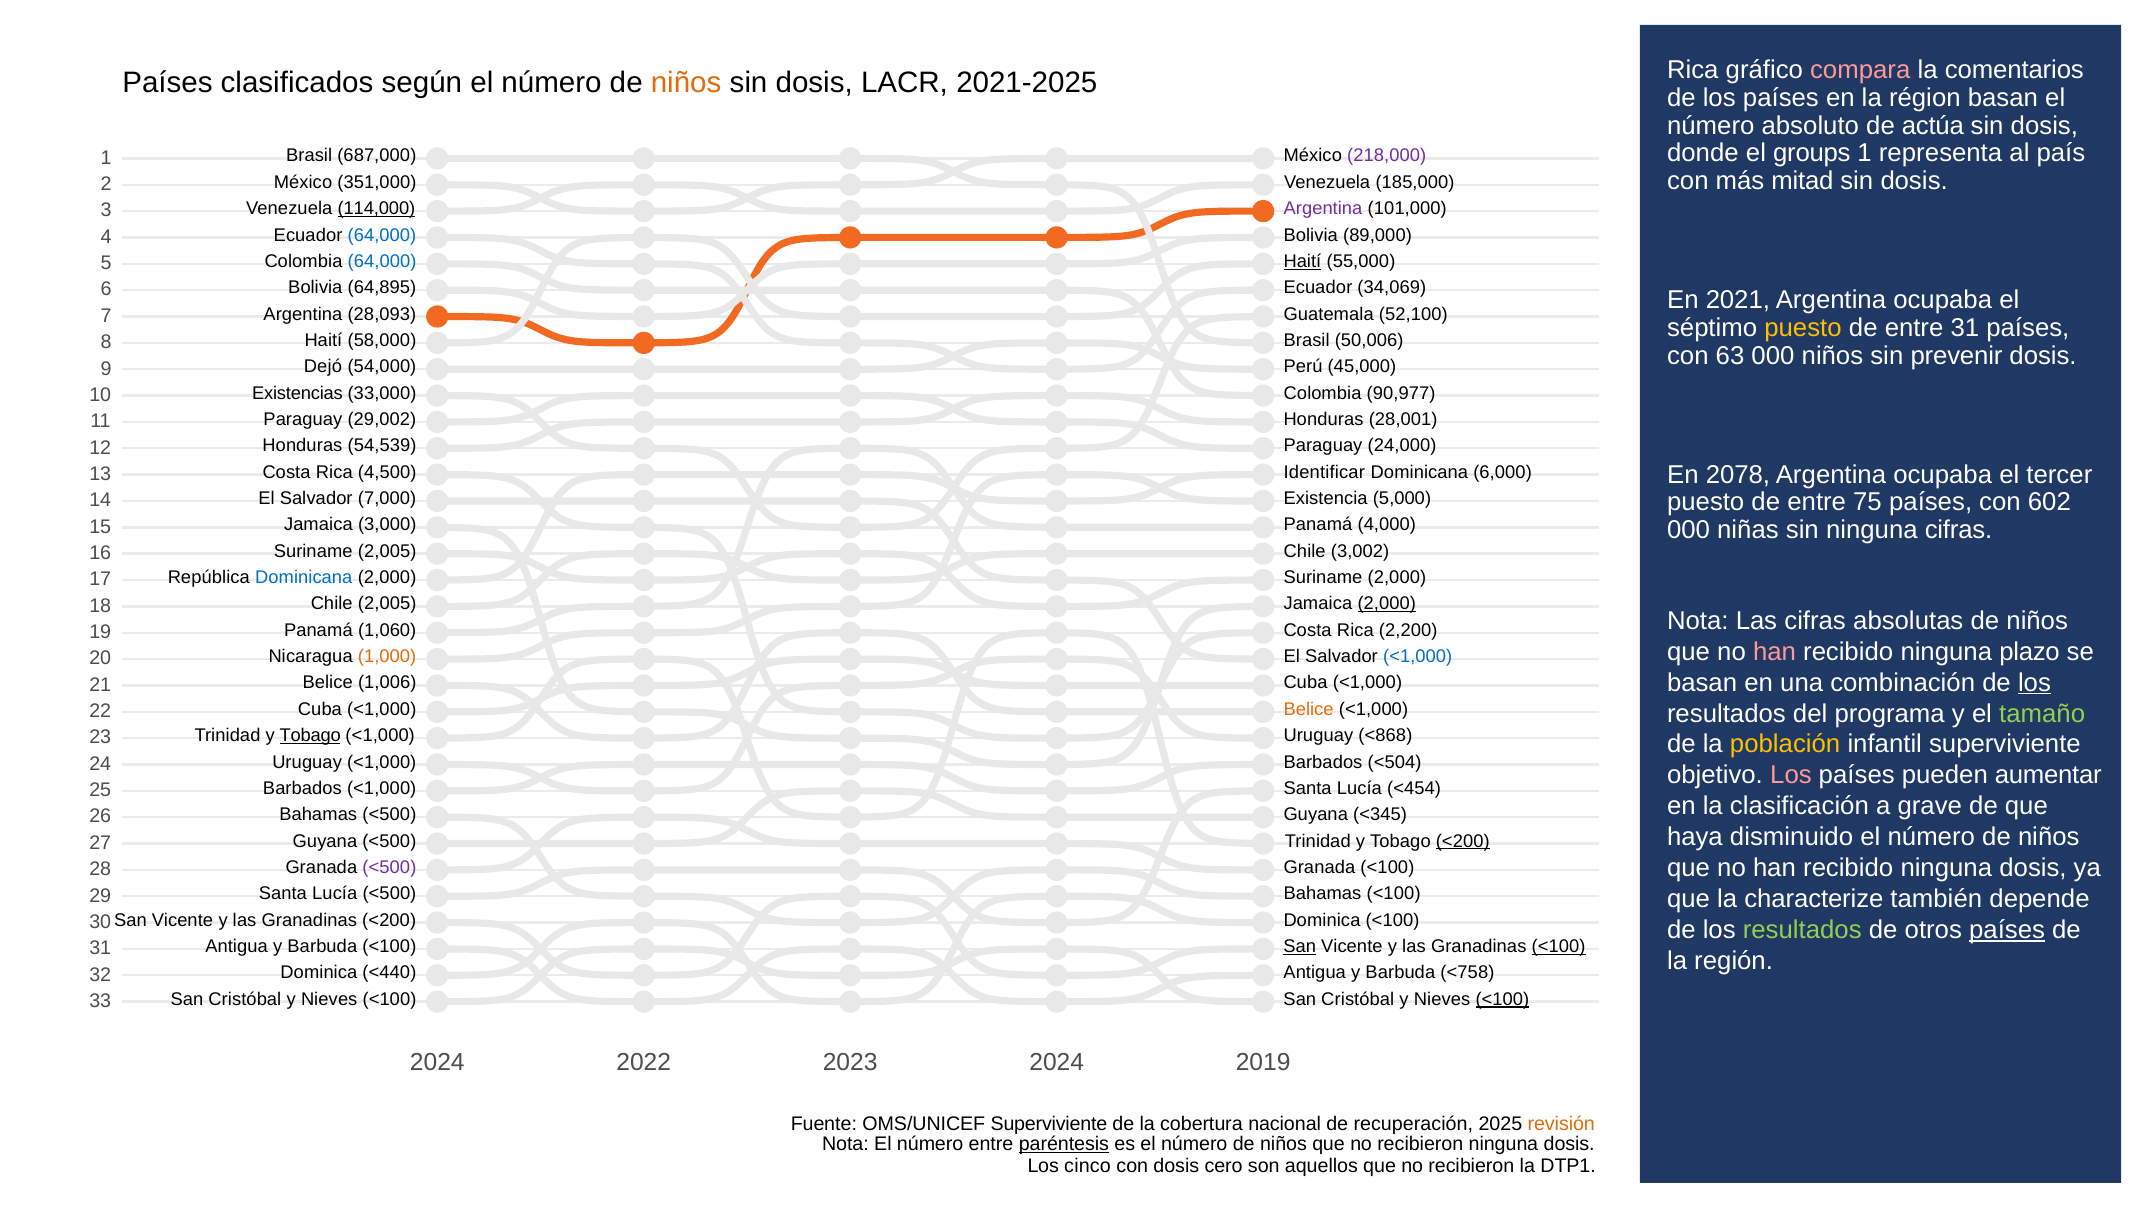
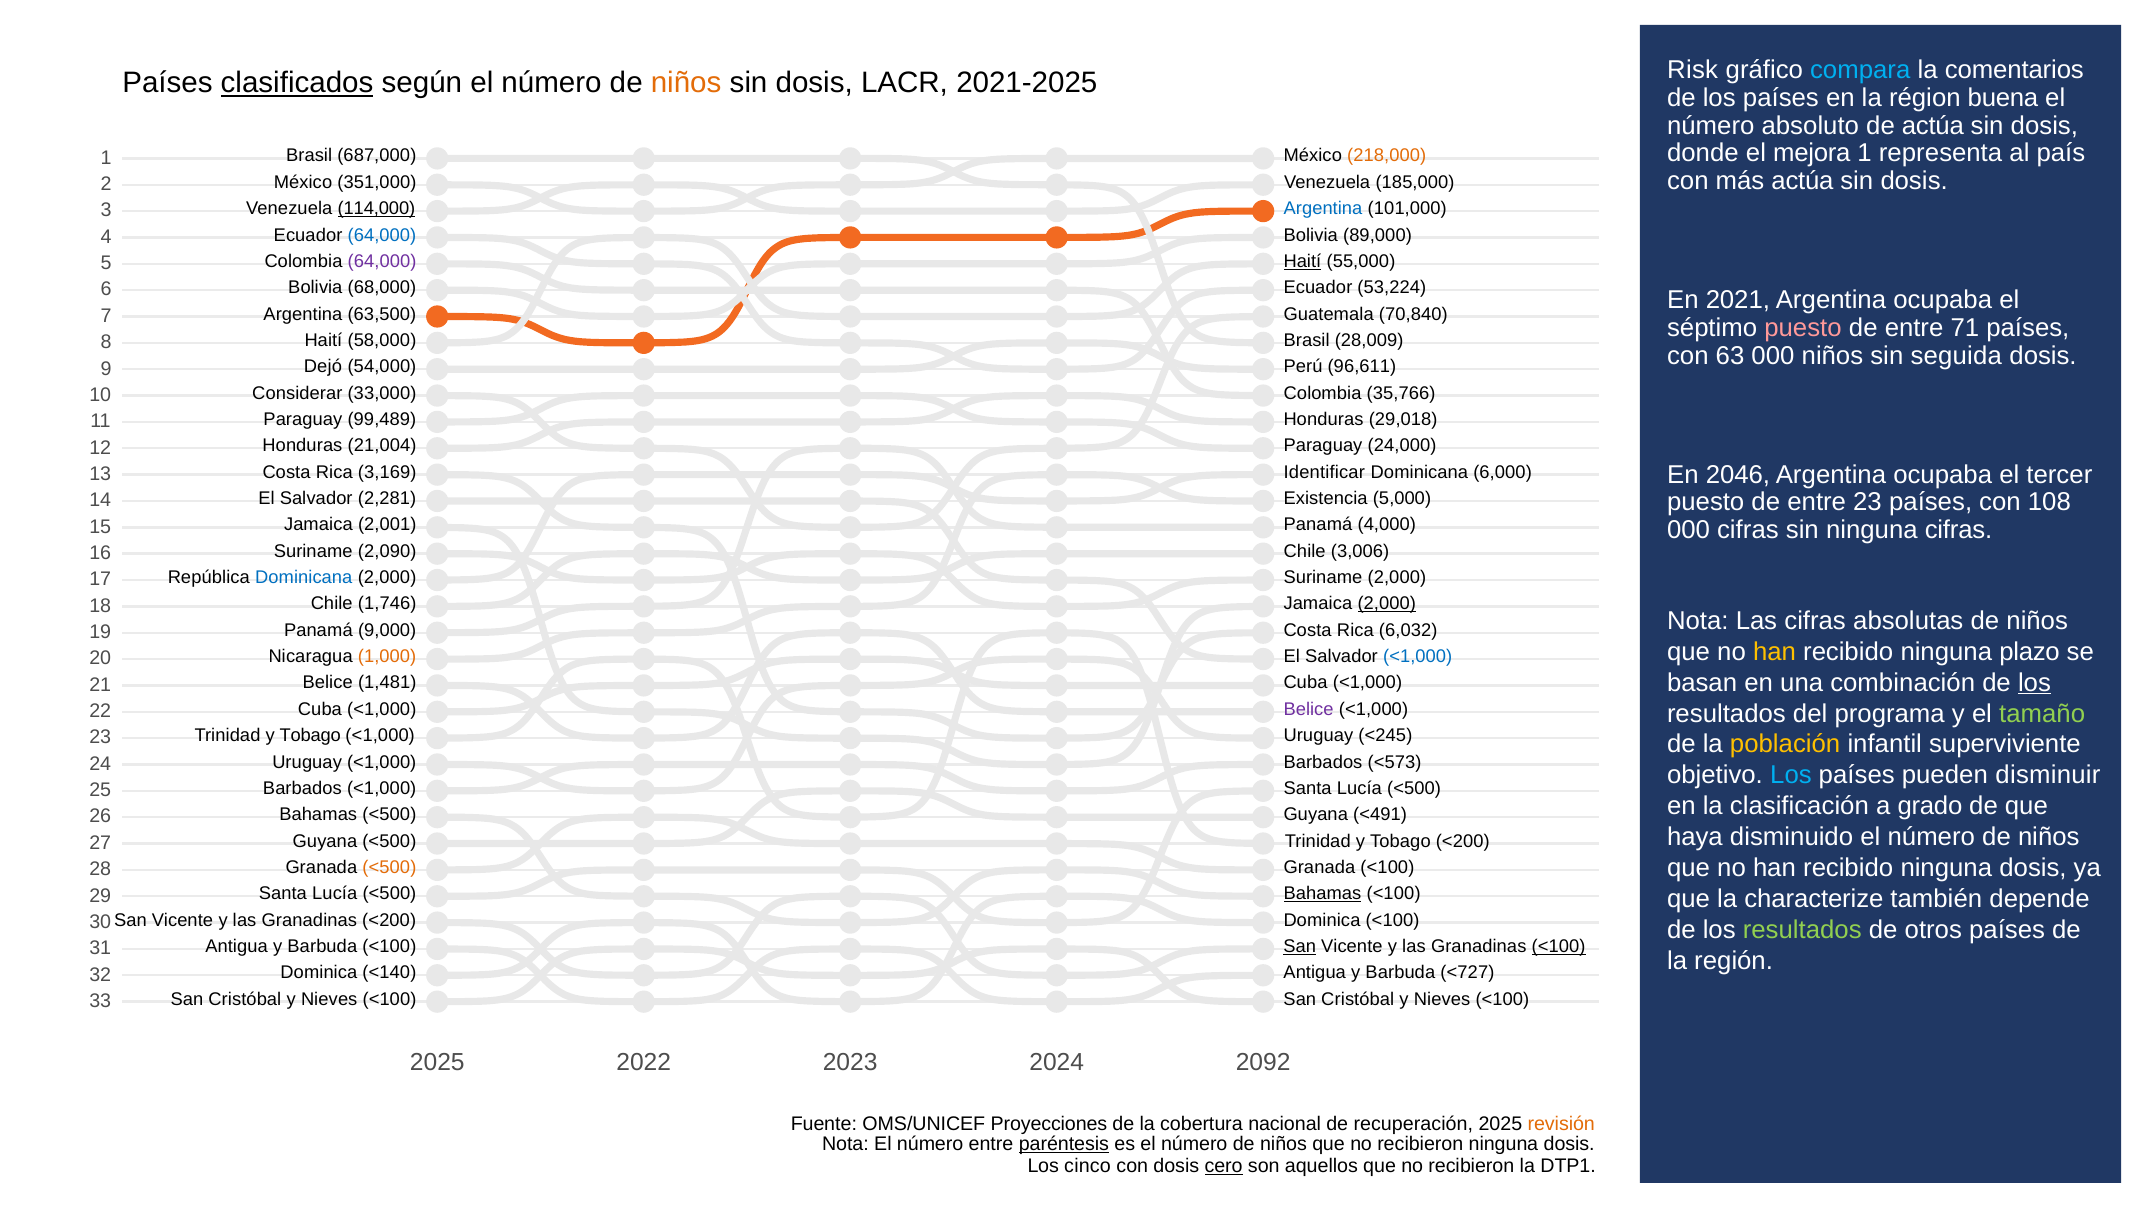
Rica at (1693, 70): Rica -> Risk
compara colour: pink -> light blue
clasificados underline: none -> present
région basan: basan -> buena
groups: groups -> mejora
218,000 colour: purple -> orange
más mitad: mitad -> actúa
Argentina at (1323, 209) colour: purple -> blue
64,000 at (382, 261) colour: blue -> purple
64,895: 64,895 -> 68,000
34,069: 34,069 -> 53,224
28,093: 28,093 -> 63,500
52,100: 52,100 -> 70,840
puesto at (1803, 328) colour: yellow -> pink
entre 31: 31 -> 71
50,006: 50,006 -> 28,009
prevenir: prevenir -> seguida
45,000: 45,000 -> 96,611
Existencias: Existencias -> Considerar
90,977: 90,977 -> 35,766
29,002: 29,002 -> 99,489
28,001: 28,001 -> 29,018
54,539: 54,539 -> 21,004
2078: 2078 -> 2046
4,500: 4,500 -> 3,169
7,000: 7,000 -> 2,281
entre 75: 75 -> 23
602: 602 -> 108
3,000: 3,000 -> 2,001
000 niñas: niñas -> cifras
Suriname 2,005: 2,005 -> 2,090
3,002: 3,002 -> 3,006
Chile 2,005: 2,005 -> 1,746
1,060: 1,060 -> 9,000
2,200: 2,200 -> 6,032
han at (1775, 652) colour: pink -> yellow
1,006: 1,006 -> 1,481
Belice at (1309, 709) colour: orange -> purple
Tobago at (310, 736) underline: present -> none
<868: <868 -> <245
<504: <504 -> <573
Los at (1791, 775) colour: pink -> light blue
aumentar: aumentar -> disminuir
<454 at (1414, 788): <454 -> <500
grave: grave -> grado
<345: <345 -> <491
<200 at (1463, 841) underline: present -> none
<500 at (389, 868) colour: purple -> orange
Bahamas at (1322, 894) underline: none -> present
países at (2007, 930) underline: present -> none
<440: <440 -> <140
<758: <758 -> <727
<100 at (1502, 999) underline: present -> none
2024 at (437, 1063): 2024 -> 2025
2019: 2019 -> 2092
OMS/UNICEF Superviviente: Superviviente -> Proyecciones
cero underline: none -> present
